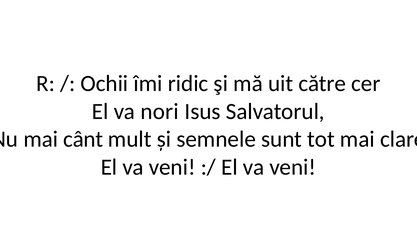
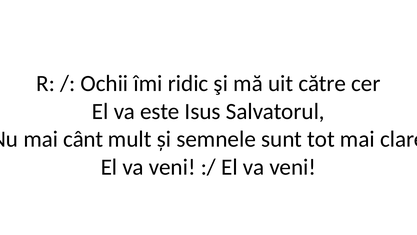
nori: nori -> este
